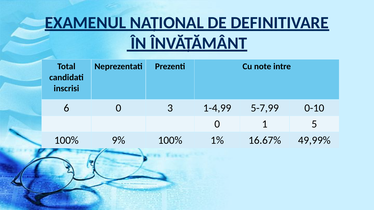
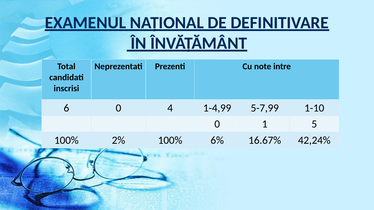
3: 3 -> 4
0-10: 0-10 -> 1-10
9%: 9% -> 2%
1%: 1% -> 6%
49,99%: 49,99% -> 42,24%
